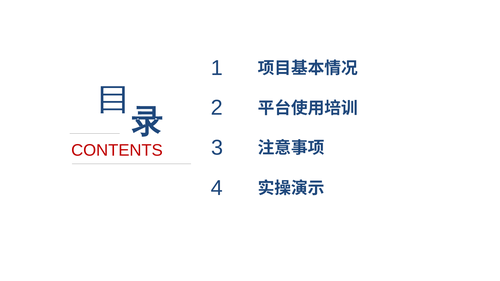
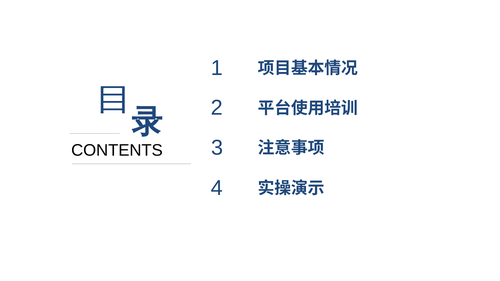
CONTENTS colour: red -> black
